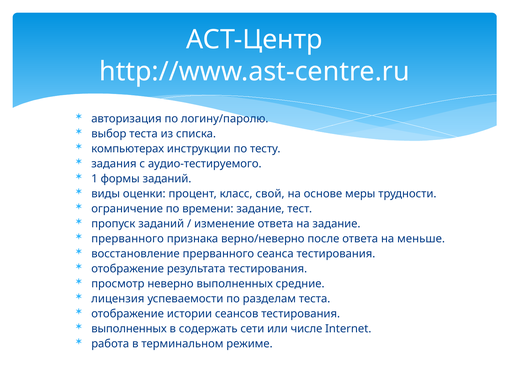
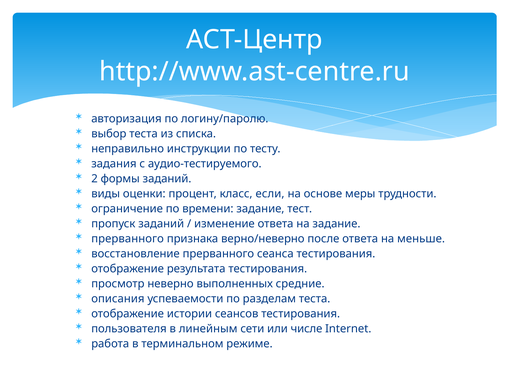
компьютерах: компьютерах -> неправильно
1: 1 -> 2
свой: свой -> если
лицензия: лицензия -> описания
выполненных at (129, 329): выполненных -> пользователя
содержать: содержать -> линейным
